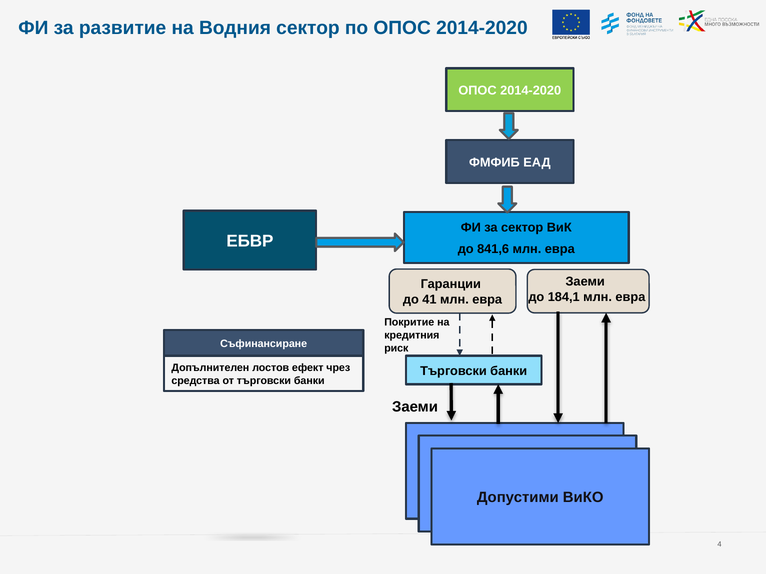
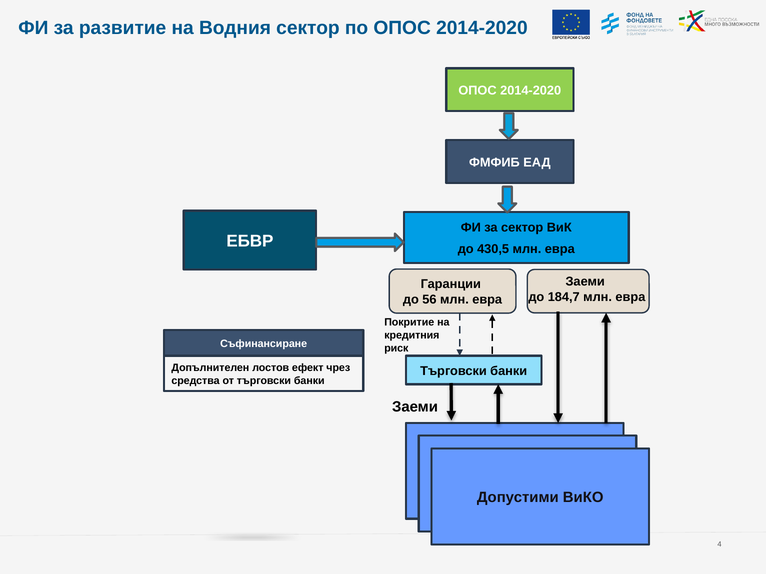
841,6: 841,6 -> 430,5
184,1: 184,1 -> 184,7
41: 41 -> 56
